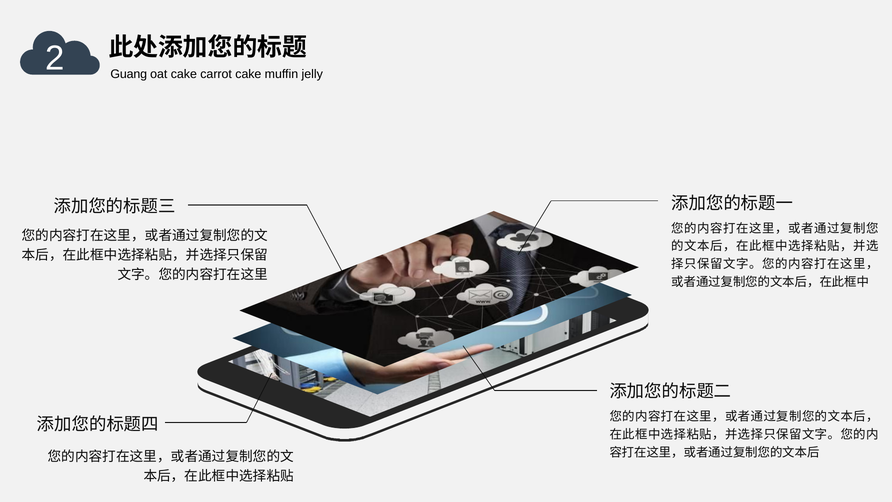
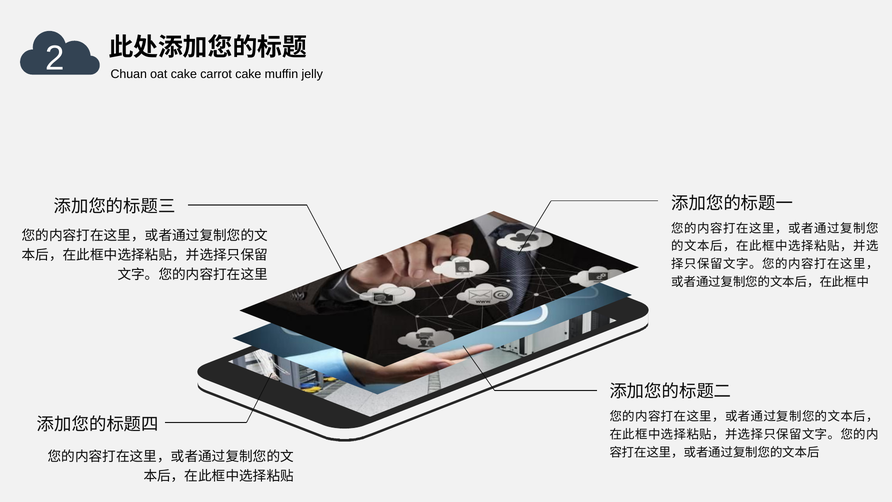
Guang: Guang -> Chuan
